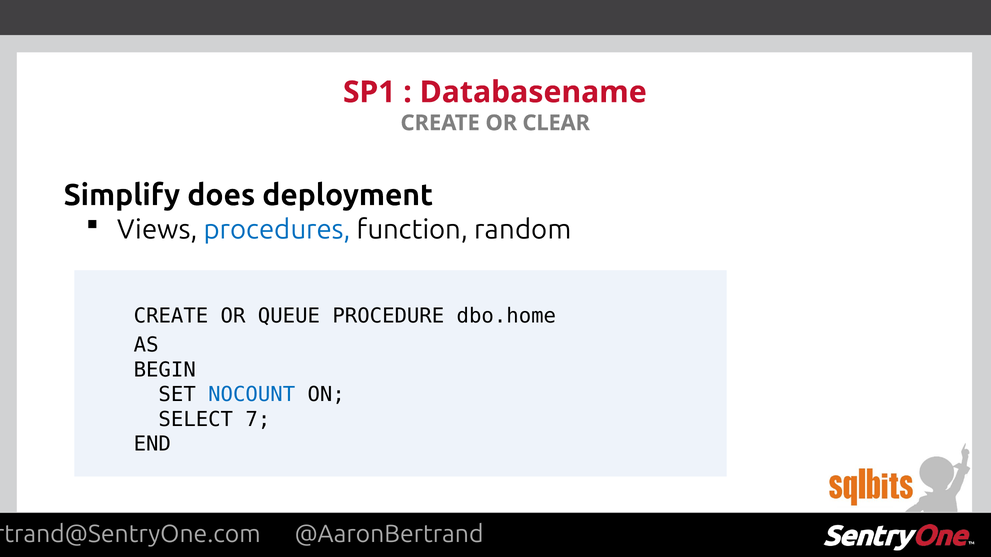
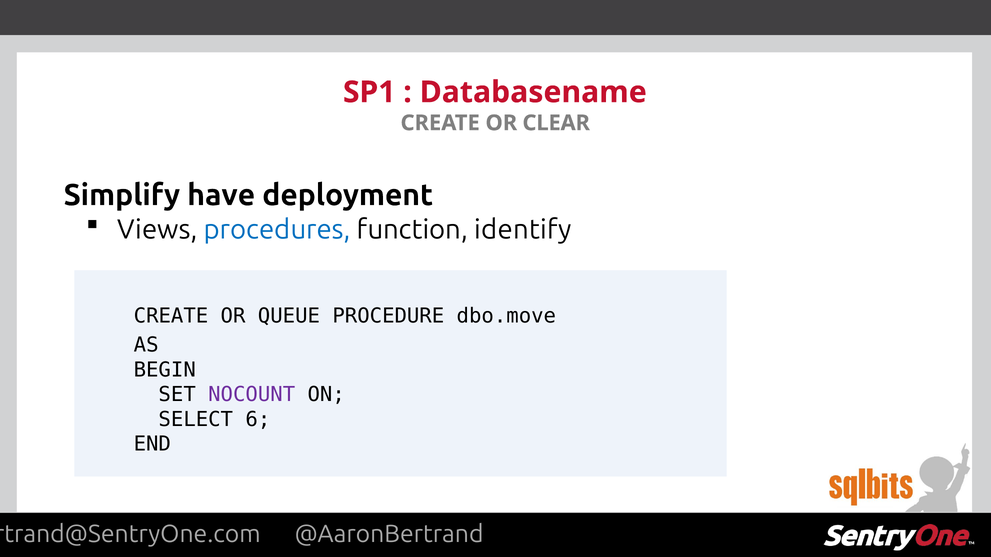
does: does -> have
random: random -> identify
dbo.home: dbo.home -> dbo.move
NOCOUNT colour: blue -> purple
7: 7 -> 6
